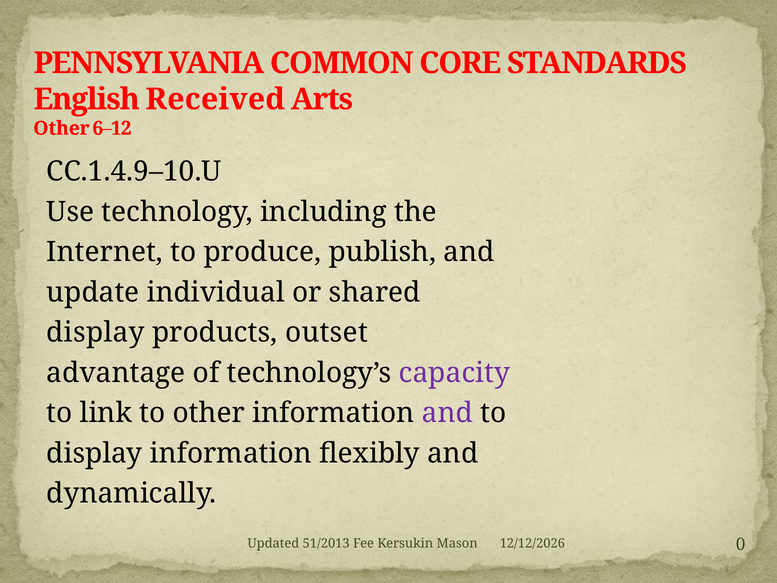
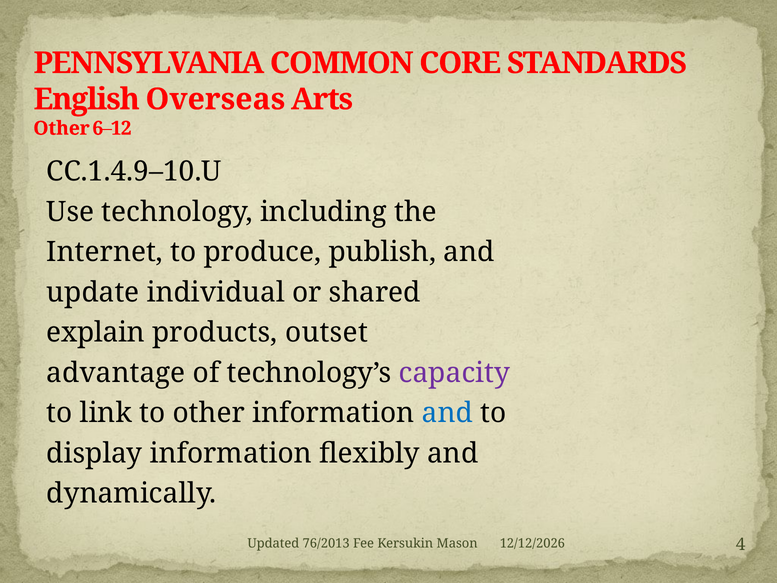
Received: Received -> Overseas
display at (96, 333): display -> explain
and at (447, 413) colour: purple -> blue
51/2013: 51/2013 -> 76/2013
0: 0 -> 4
